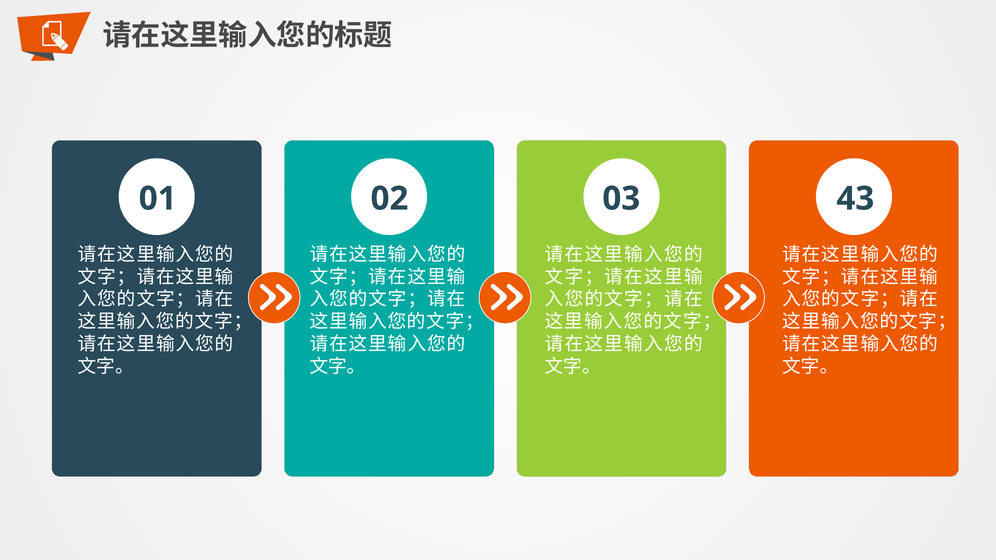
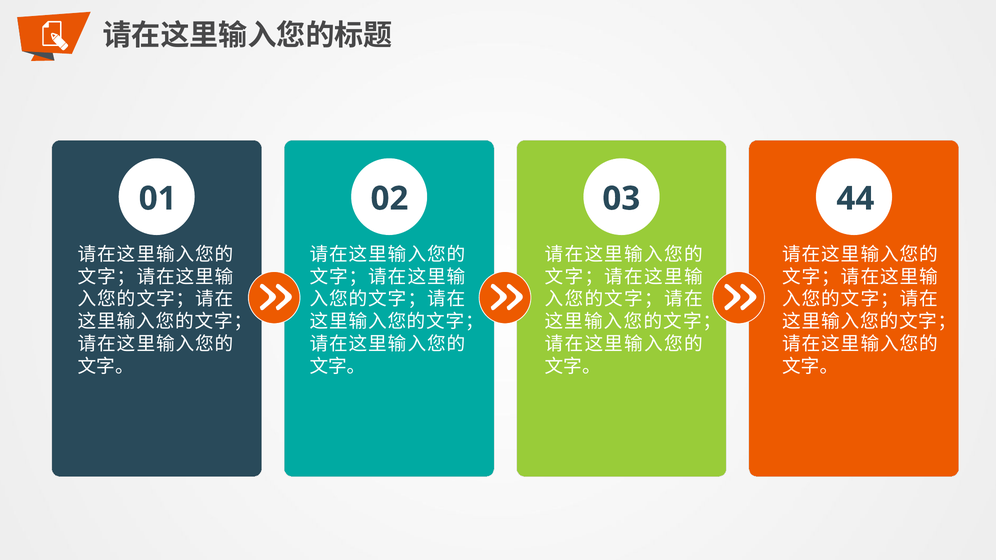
43: 43 -> 44
